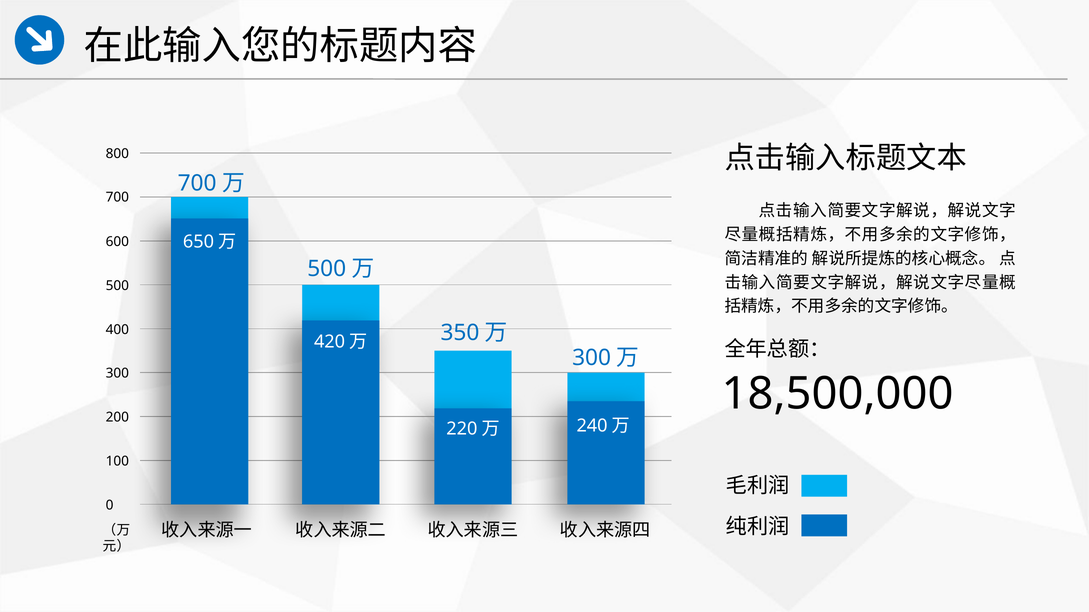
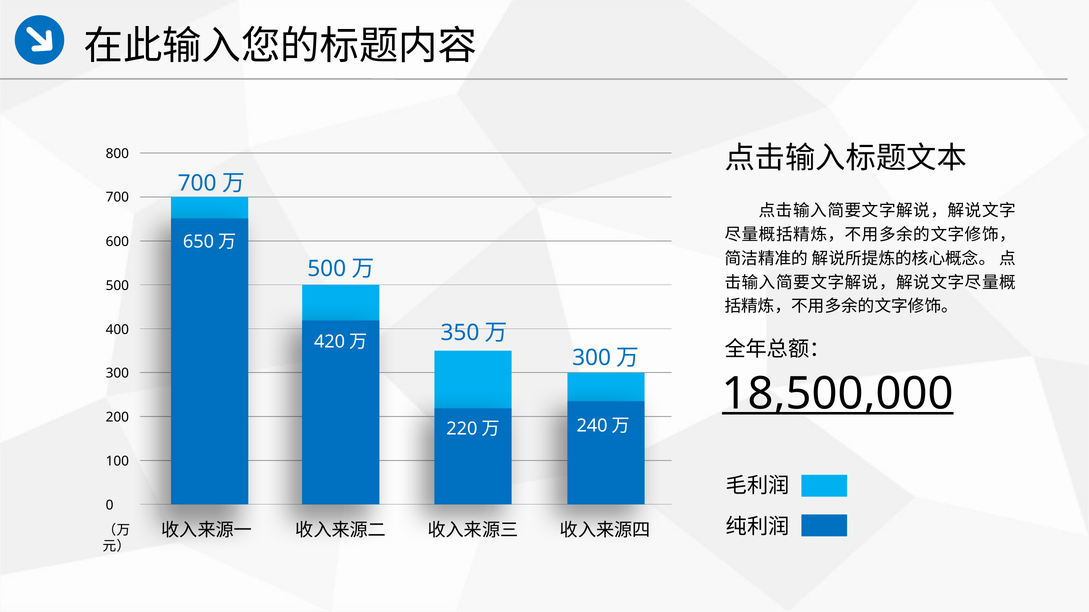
18,500,000 underline: none -> present
